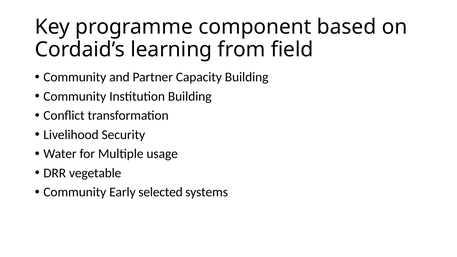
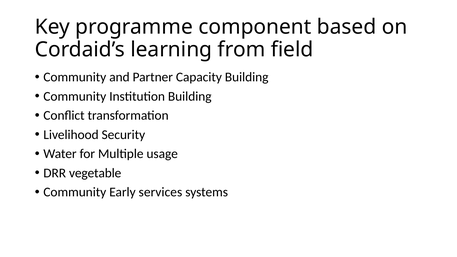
selected: selected -> services
